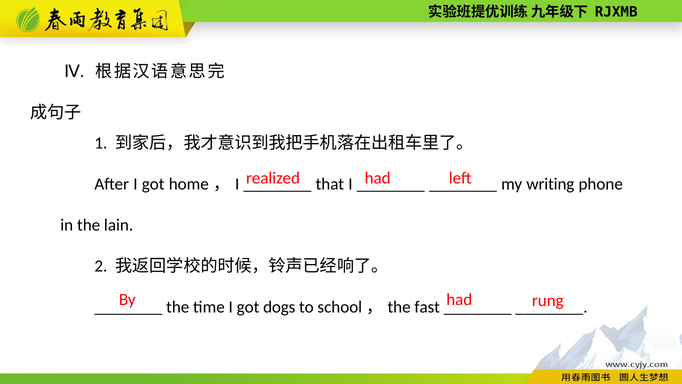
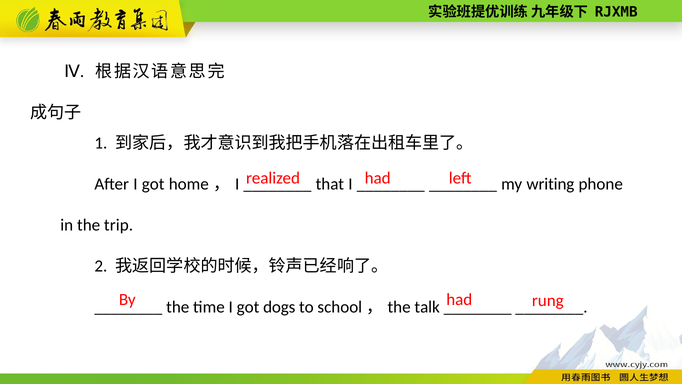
lain: lain -> trip
fast: fast -> talk
